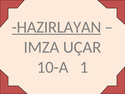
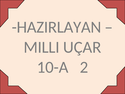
HAZIRLAYAN underline: present -> none
IMZA: IMZA -> MILLI
1: 1 -> 2
